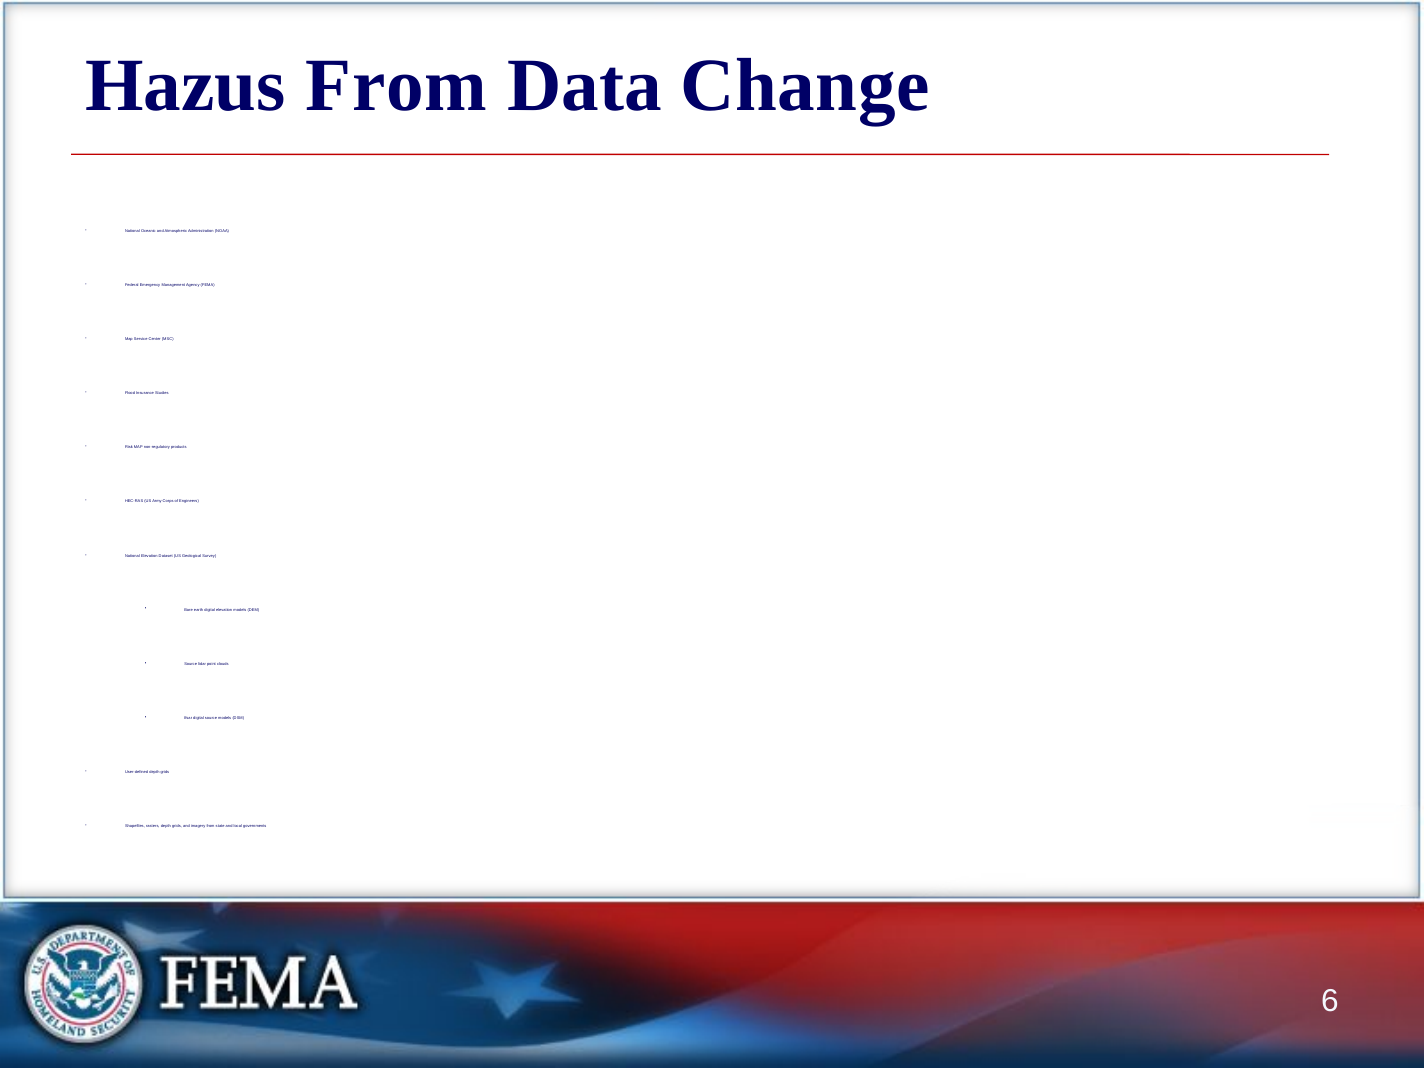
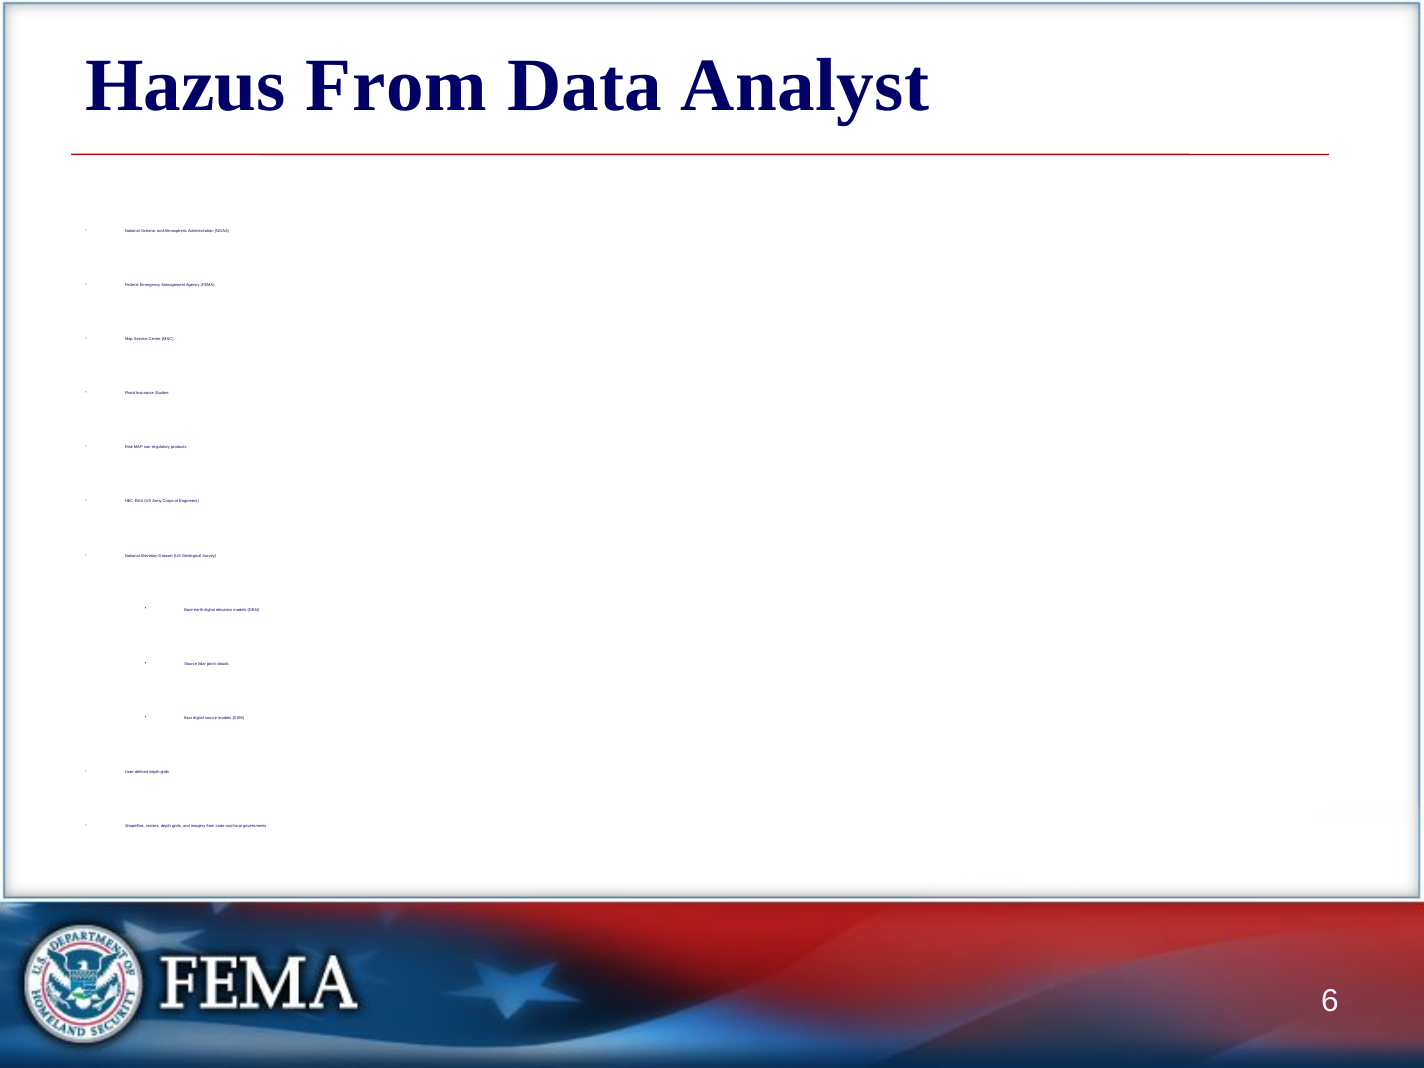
Change: Change -> Analyst
